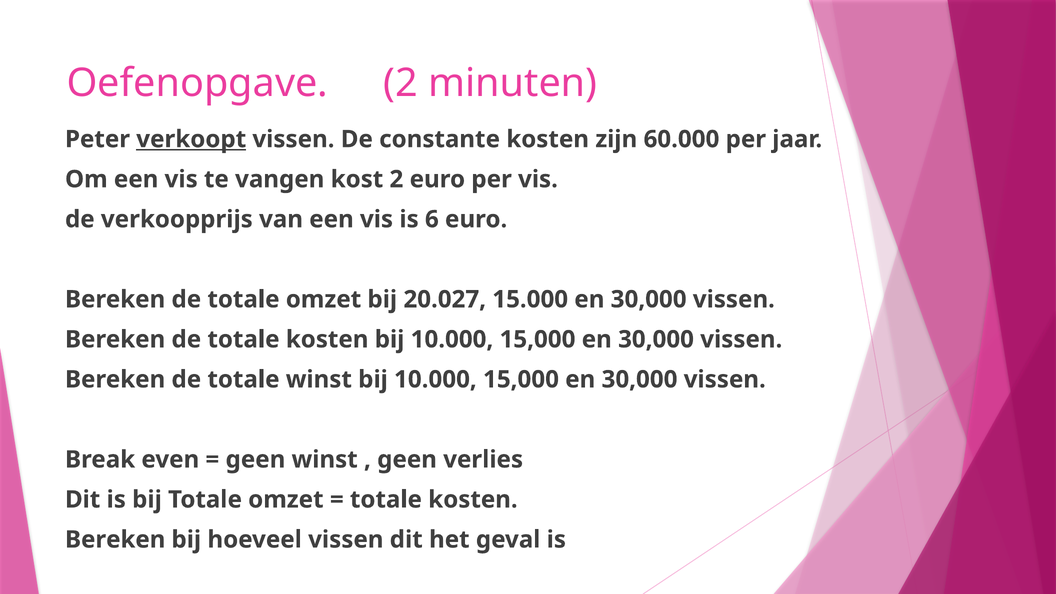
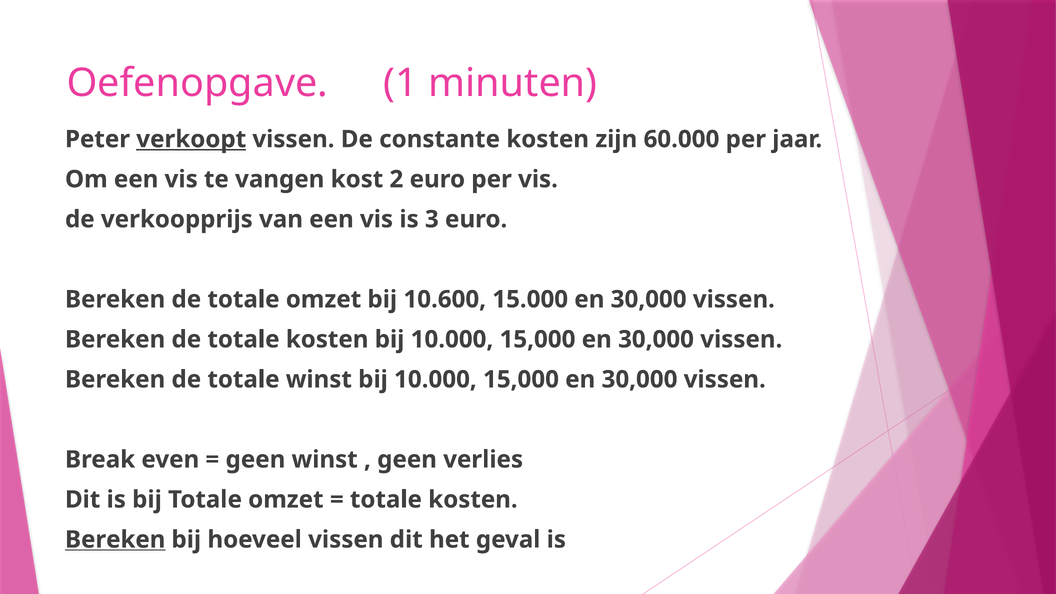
Oefenopgave 2: 2 -> 1
6: 6 -> 3
20.027: 20.027 -> 10.600
Bereken at (115, 540) underline: none -> present
